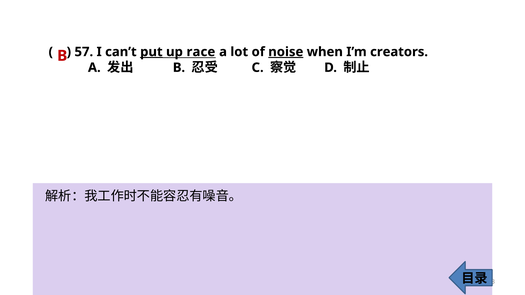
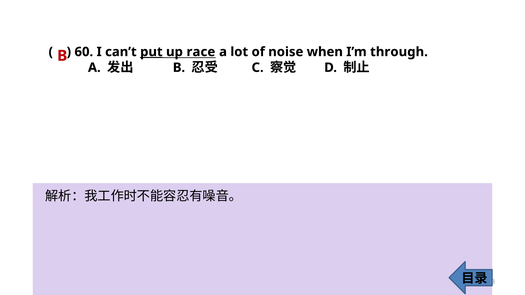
57: 57 -> 60
noise underline: present -> none
creators: creators -> through
